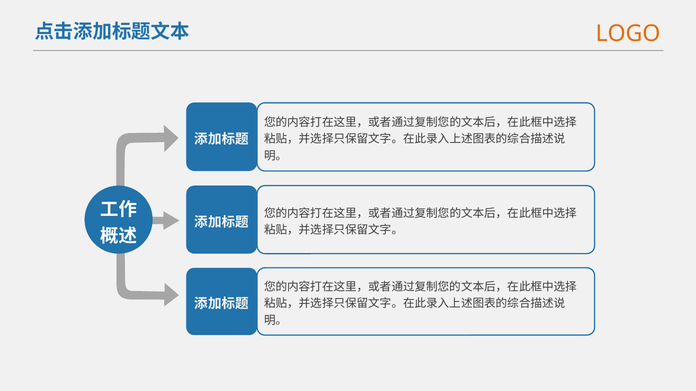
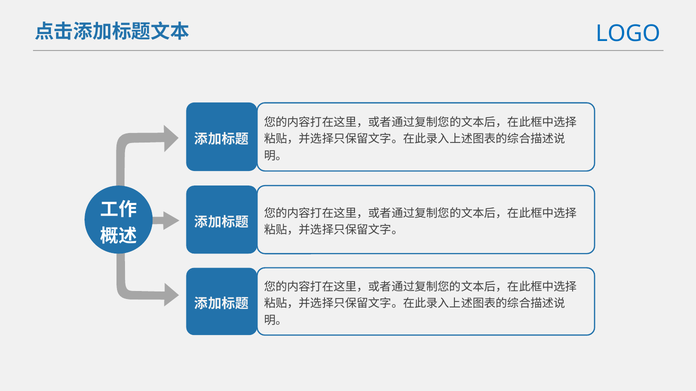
LOGO colour: orange -> blue
